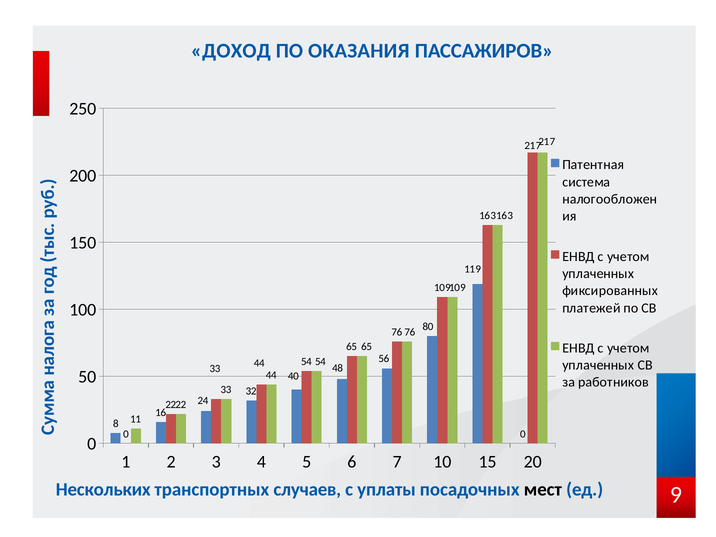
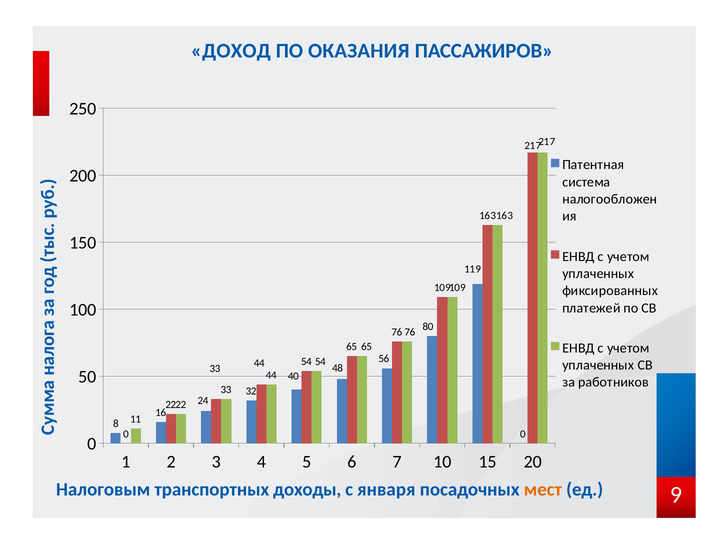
Нескольких: Нескольких -> Налоговым
случаев: случаев -> доходы
уплаты: уплаты -> января
мест colour: black -> orange
